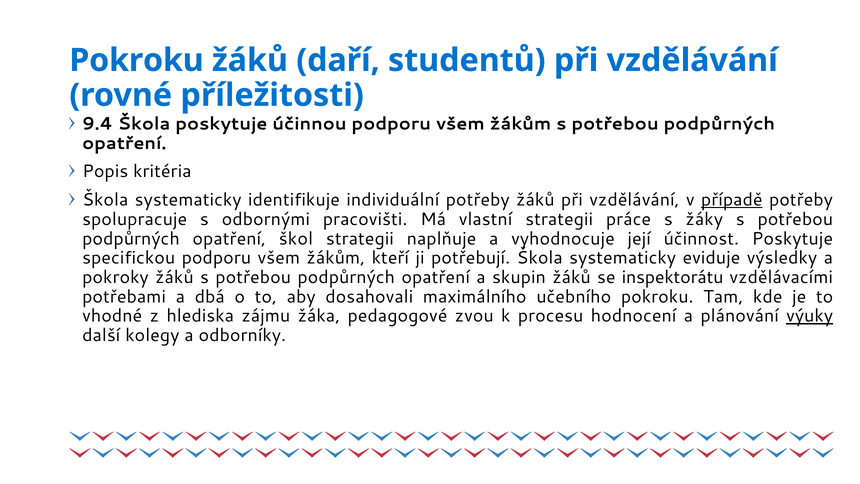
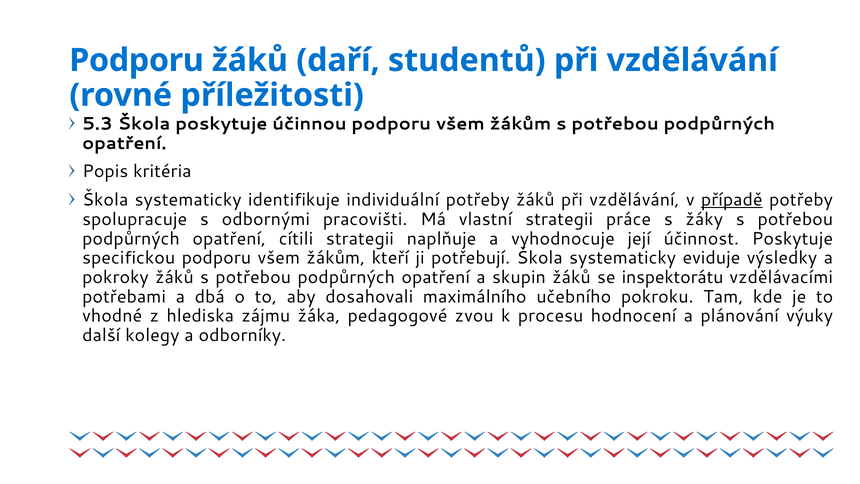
Pokroku at (136, 60): Pokroku -> Podporu
9.4: 9.4 -> 5.3
škol: škol -> cítili
výuky underline: present -> none
